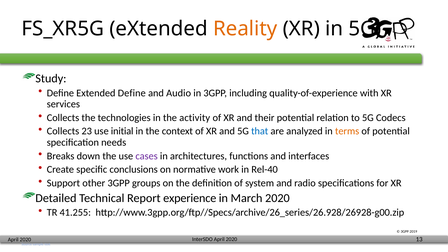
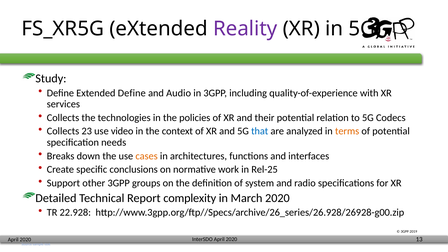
Reality colour: orange -> purple
activity: activity -> policies
initial: initial -> video
cases colour: purple -> orange
Rel-40: Rel-40 -> Rel-25
experience: experience -> complexity
41.255: 41.255 -> 22.928
